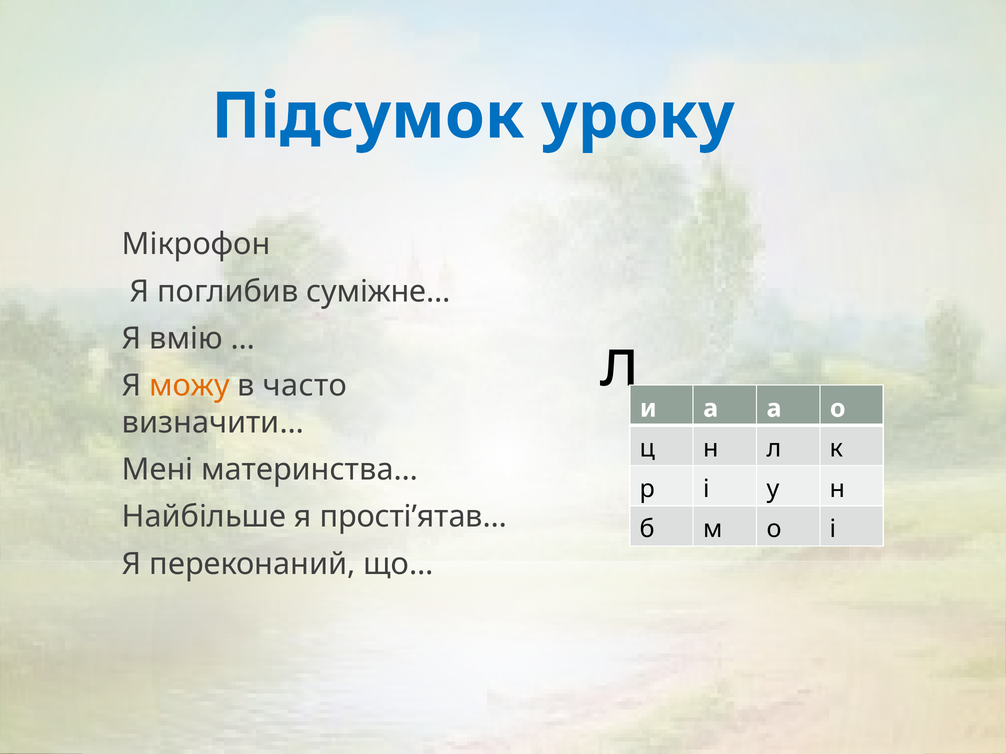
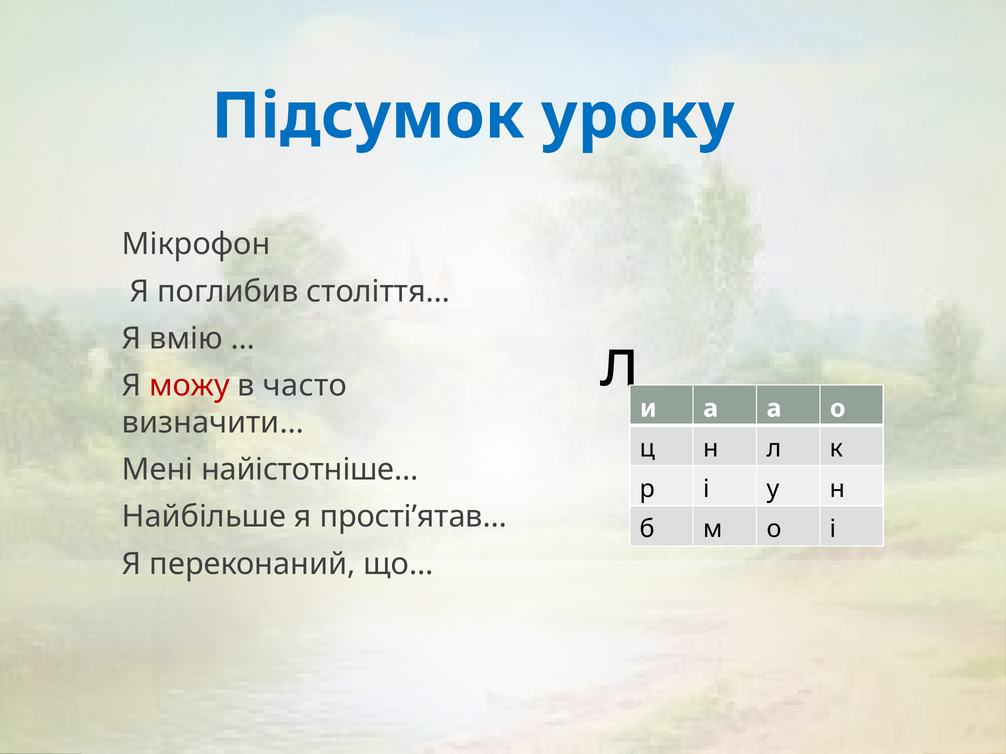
суміжне…: суміжне… -> століття…
можу colour: orange -> red
материнства…: материнства… -> найістотніше…
